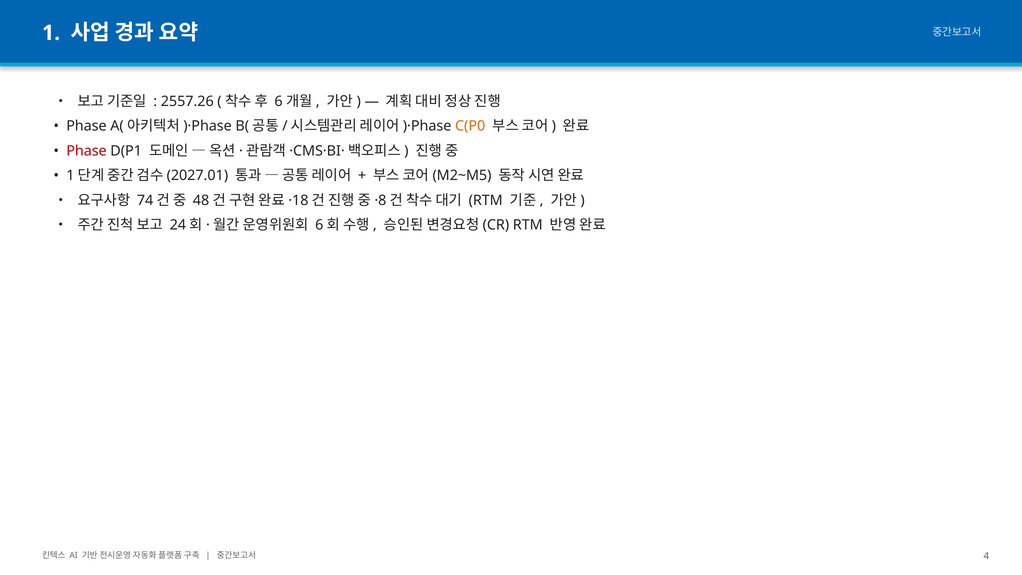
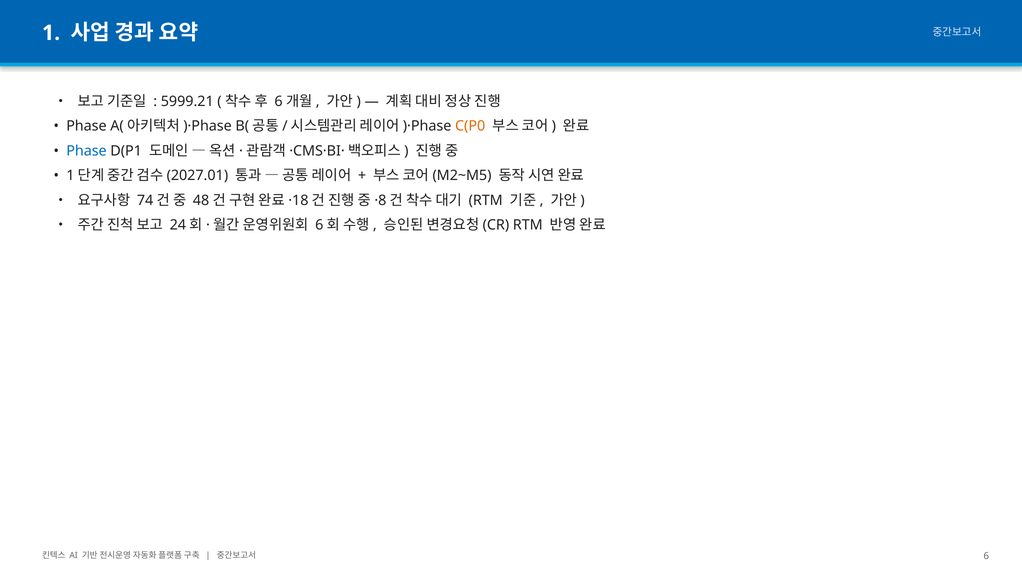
2557.26: 2557.26 -> 5999.21
Phase at (86, 151) colour: red -> blue
4: 4 -> 6
